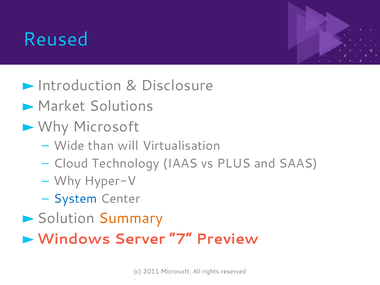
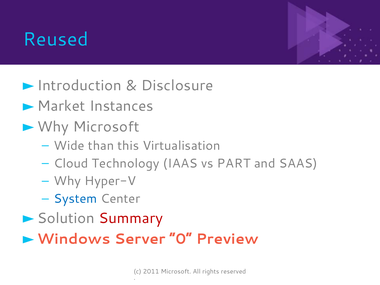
Solutions: Solutions -> Instances
will: will -> this
PLUS: PLUS -> PART
Summary colour: orange -> red
7: 7 -> 0
